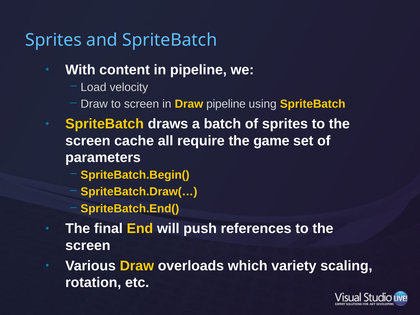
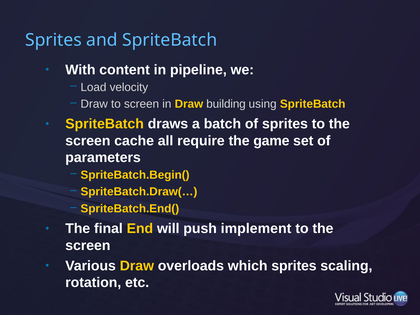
Draw pipeline: pipeline -> building
references: references -> implement
which variety: variety -> sprites
